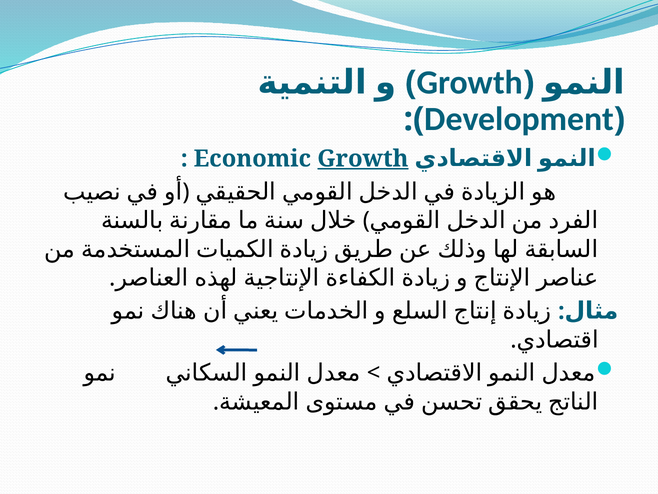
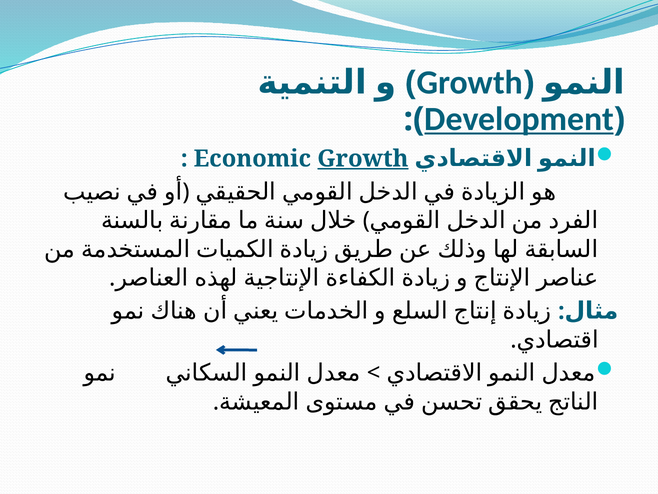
Development underline: none -> present
